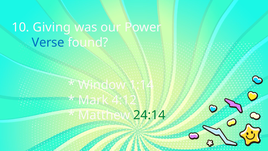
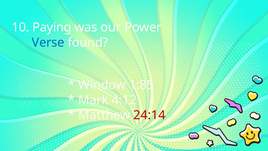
Giving: Giving -> Paying
1:14: 1:14 -> 1:85
24:14 colour: green -> red
